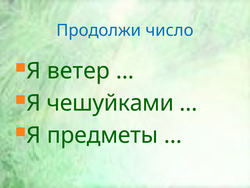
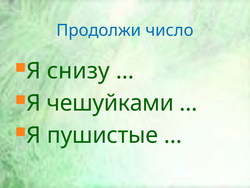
ветер: ветер -> снизу
предметы: предметы -> пушистые
